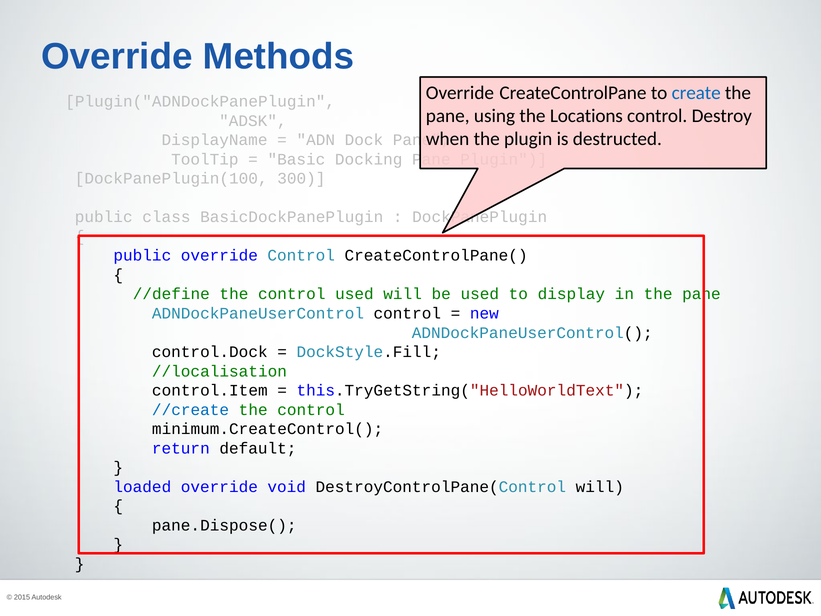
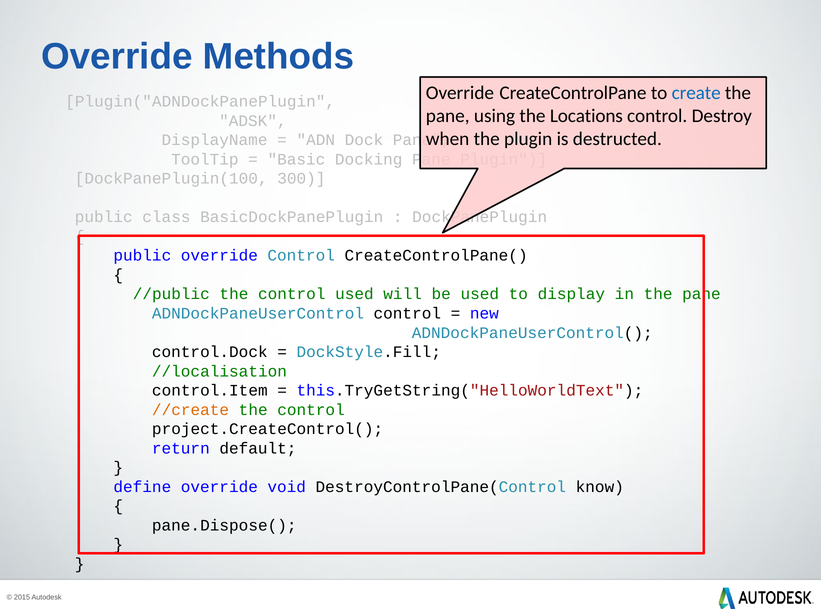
//define: //define -> //public
//create colour: blue -> orange
minimum.CreateControl(: minimum.CreateControl( -> project.CreateControl(
loaded: loaded -> define
DestroyControlPane(Control will: will -> know
